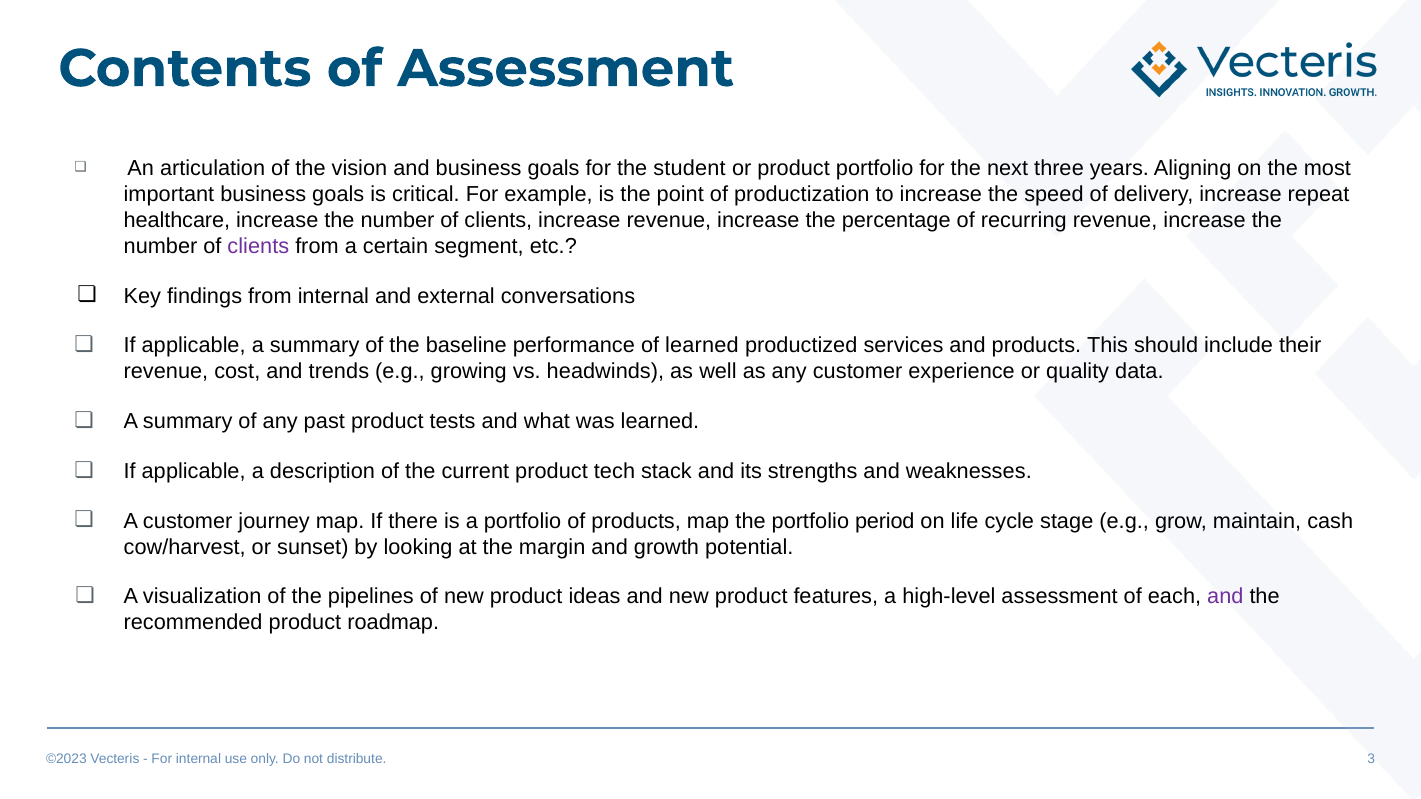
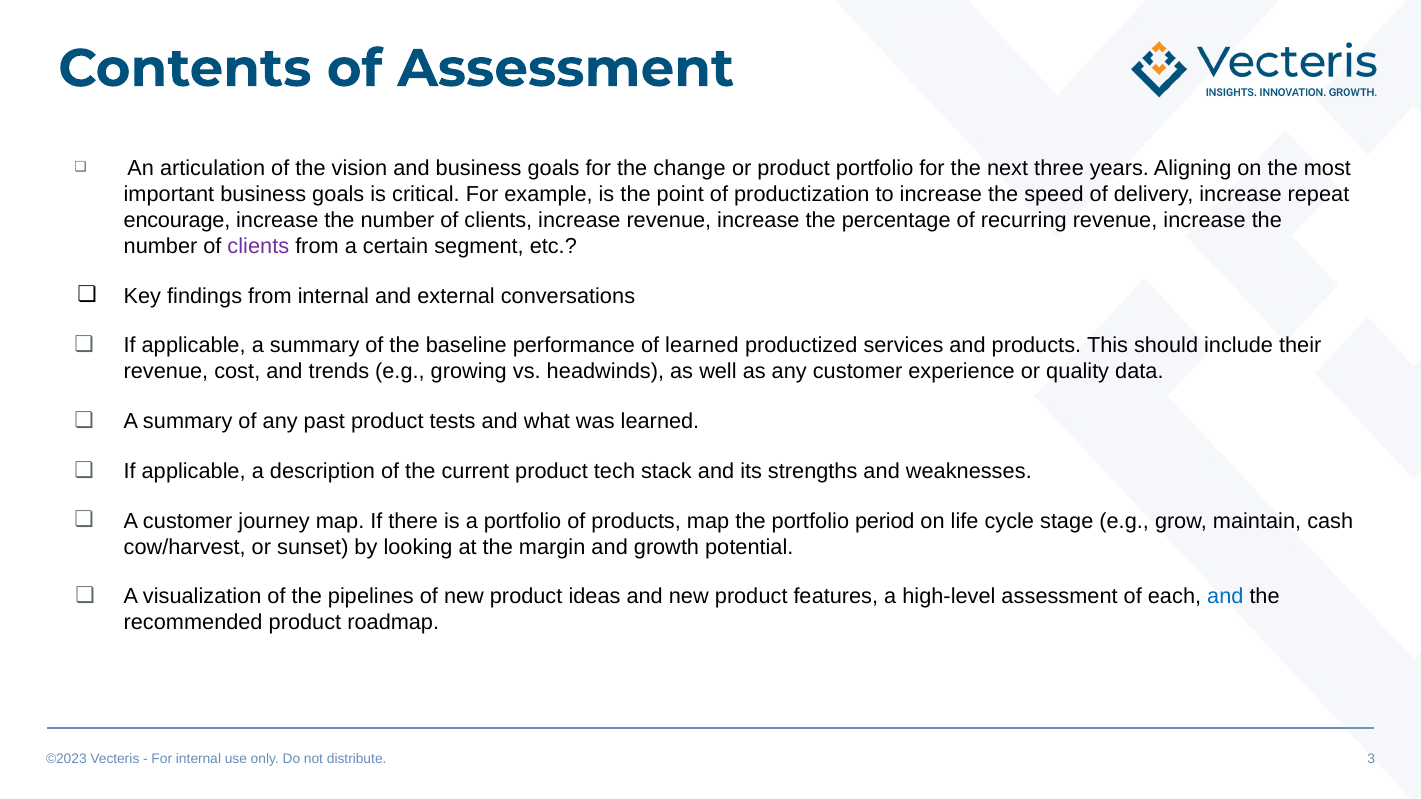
student: student -> change
healthcare: healthcare -> encourage
and at (1225, 597) colour: purple -> blue
